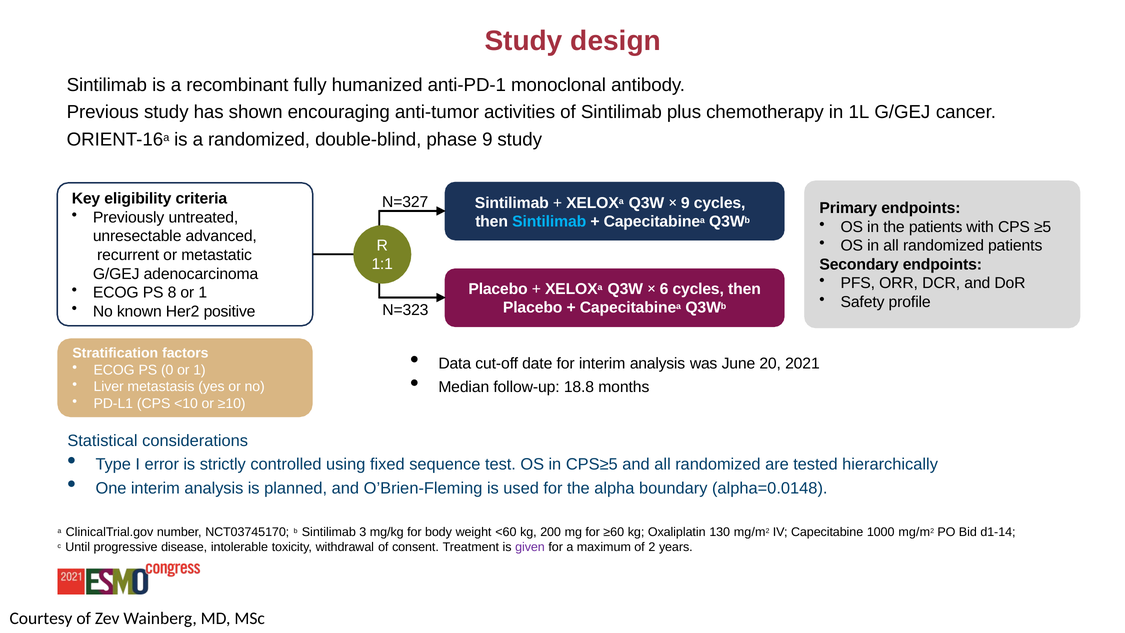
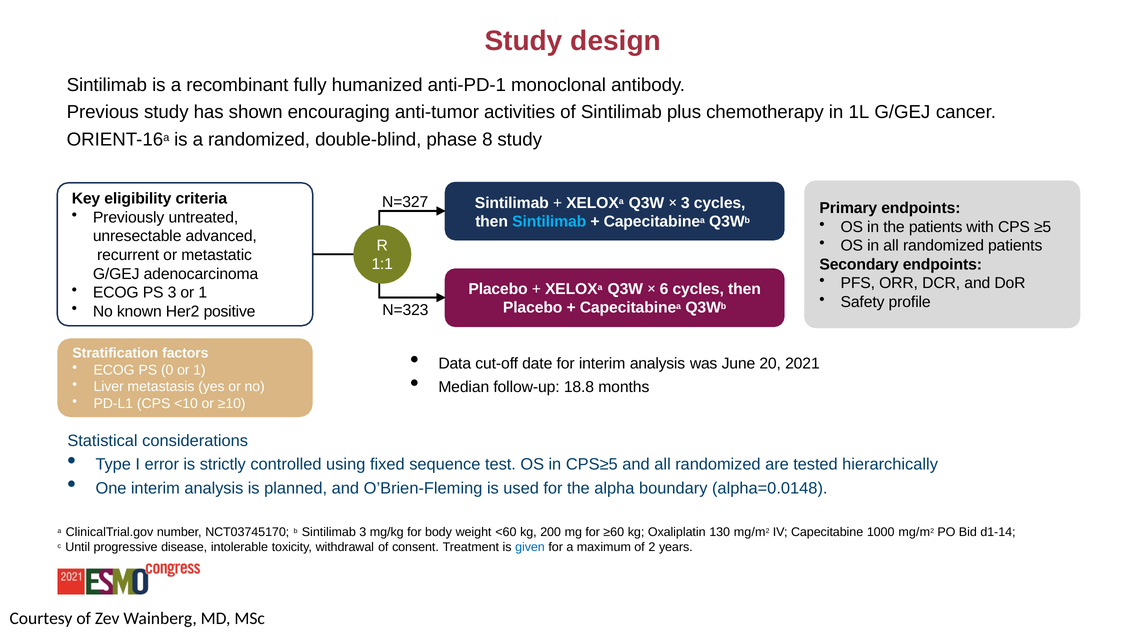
phase 9: 9 -> 8
9 at (685, 203): 9 -> 3
PS 8: 8 -> 3
given colour: purple -> blue
